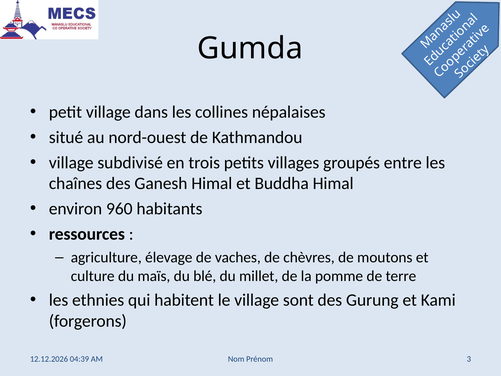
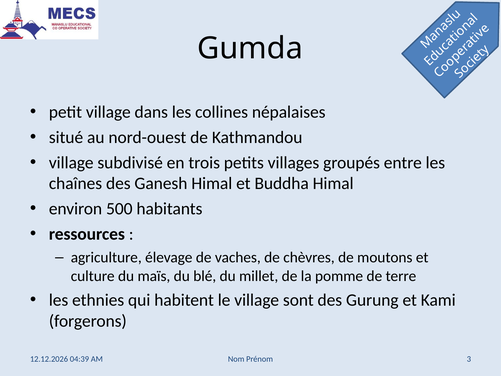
960: 960 -> 500
